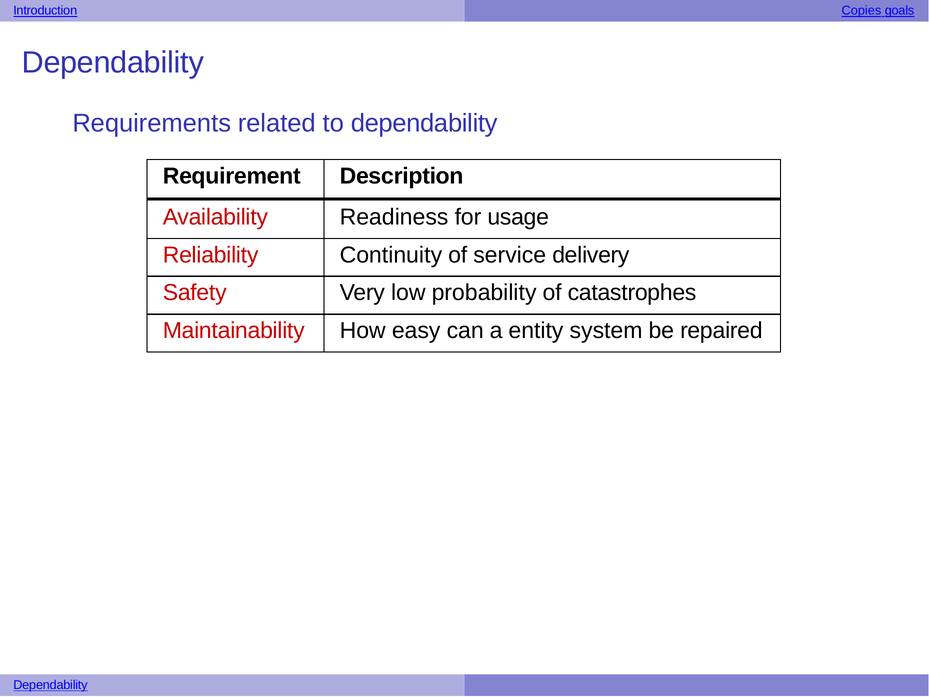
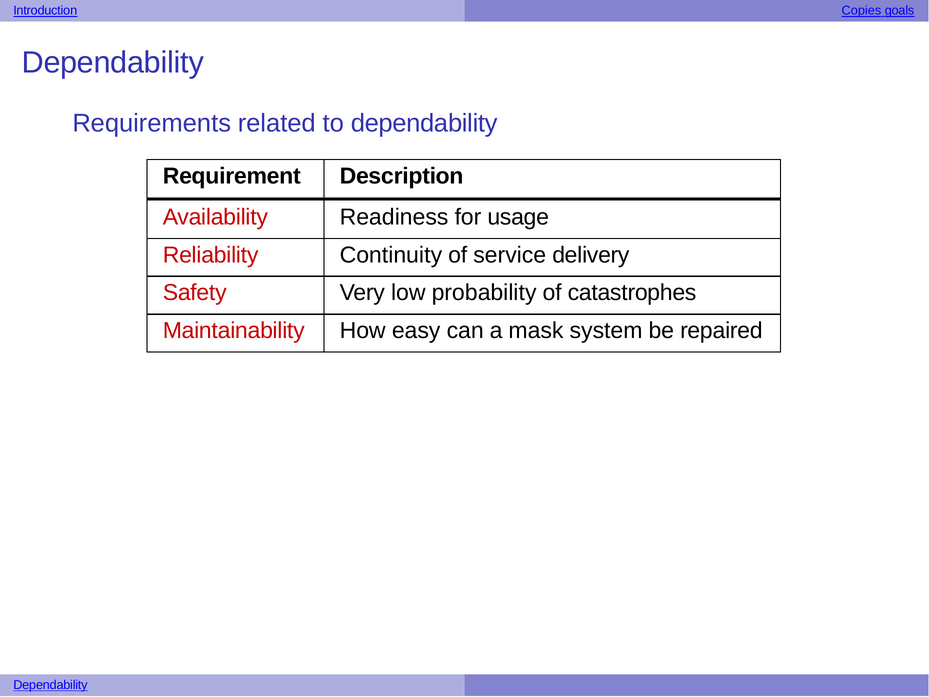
entity: entity -> mask
